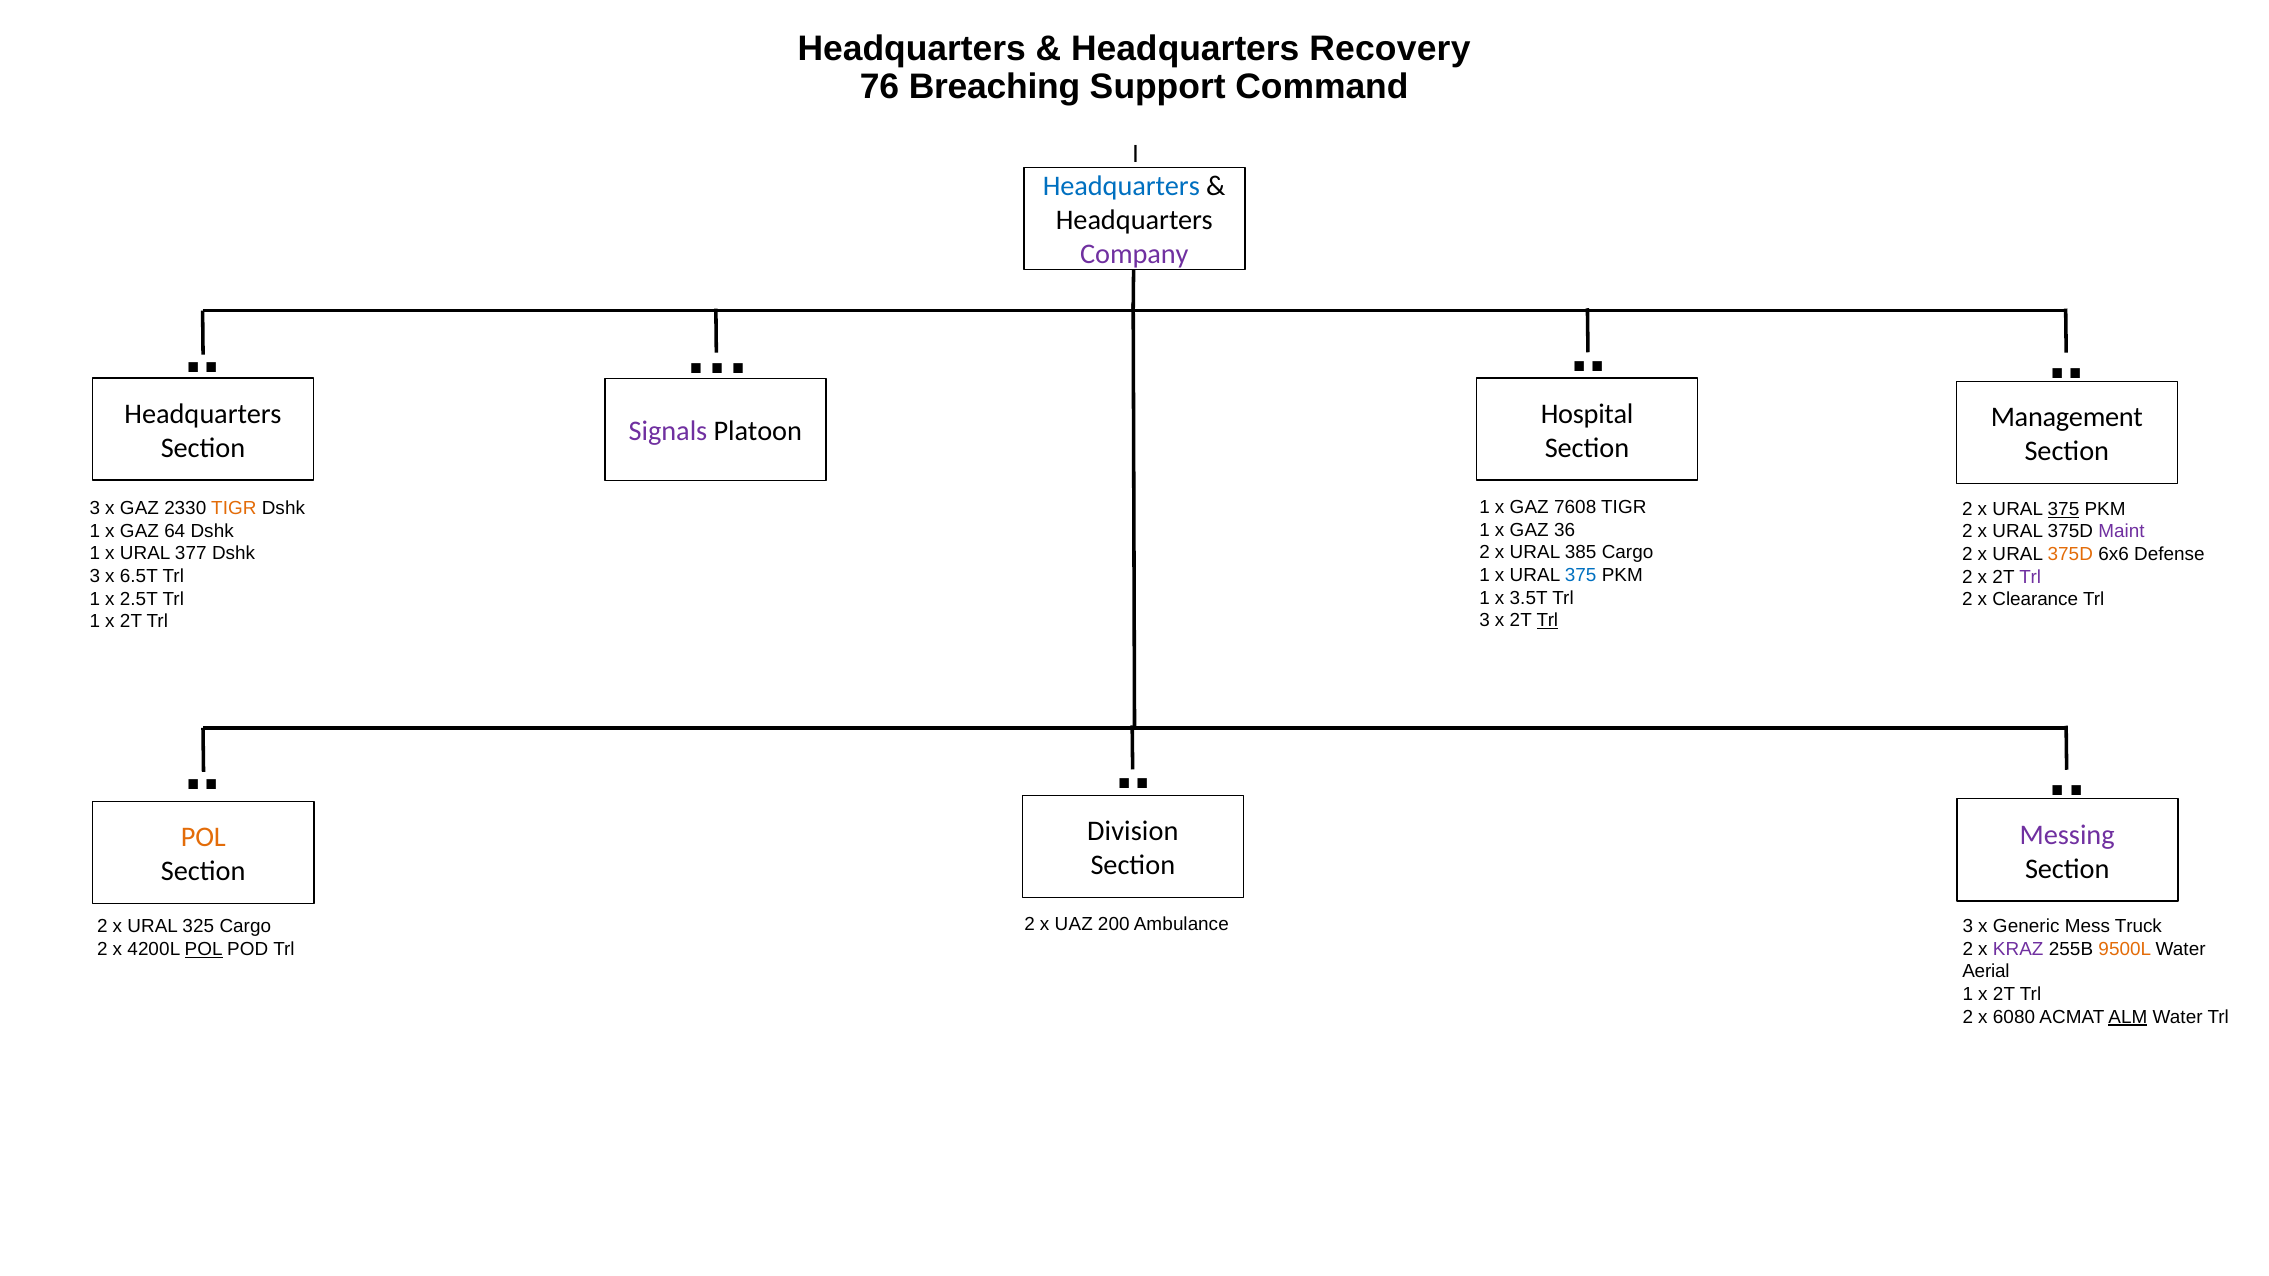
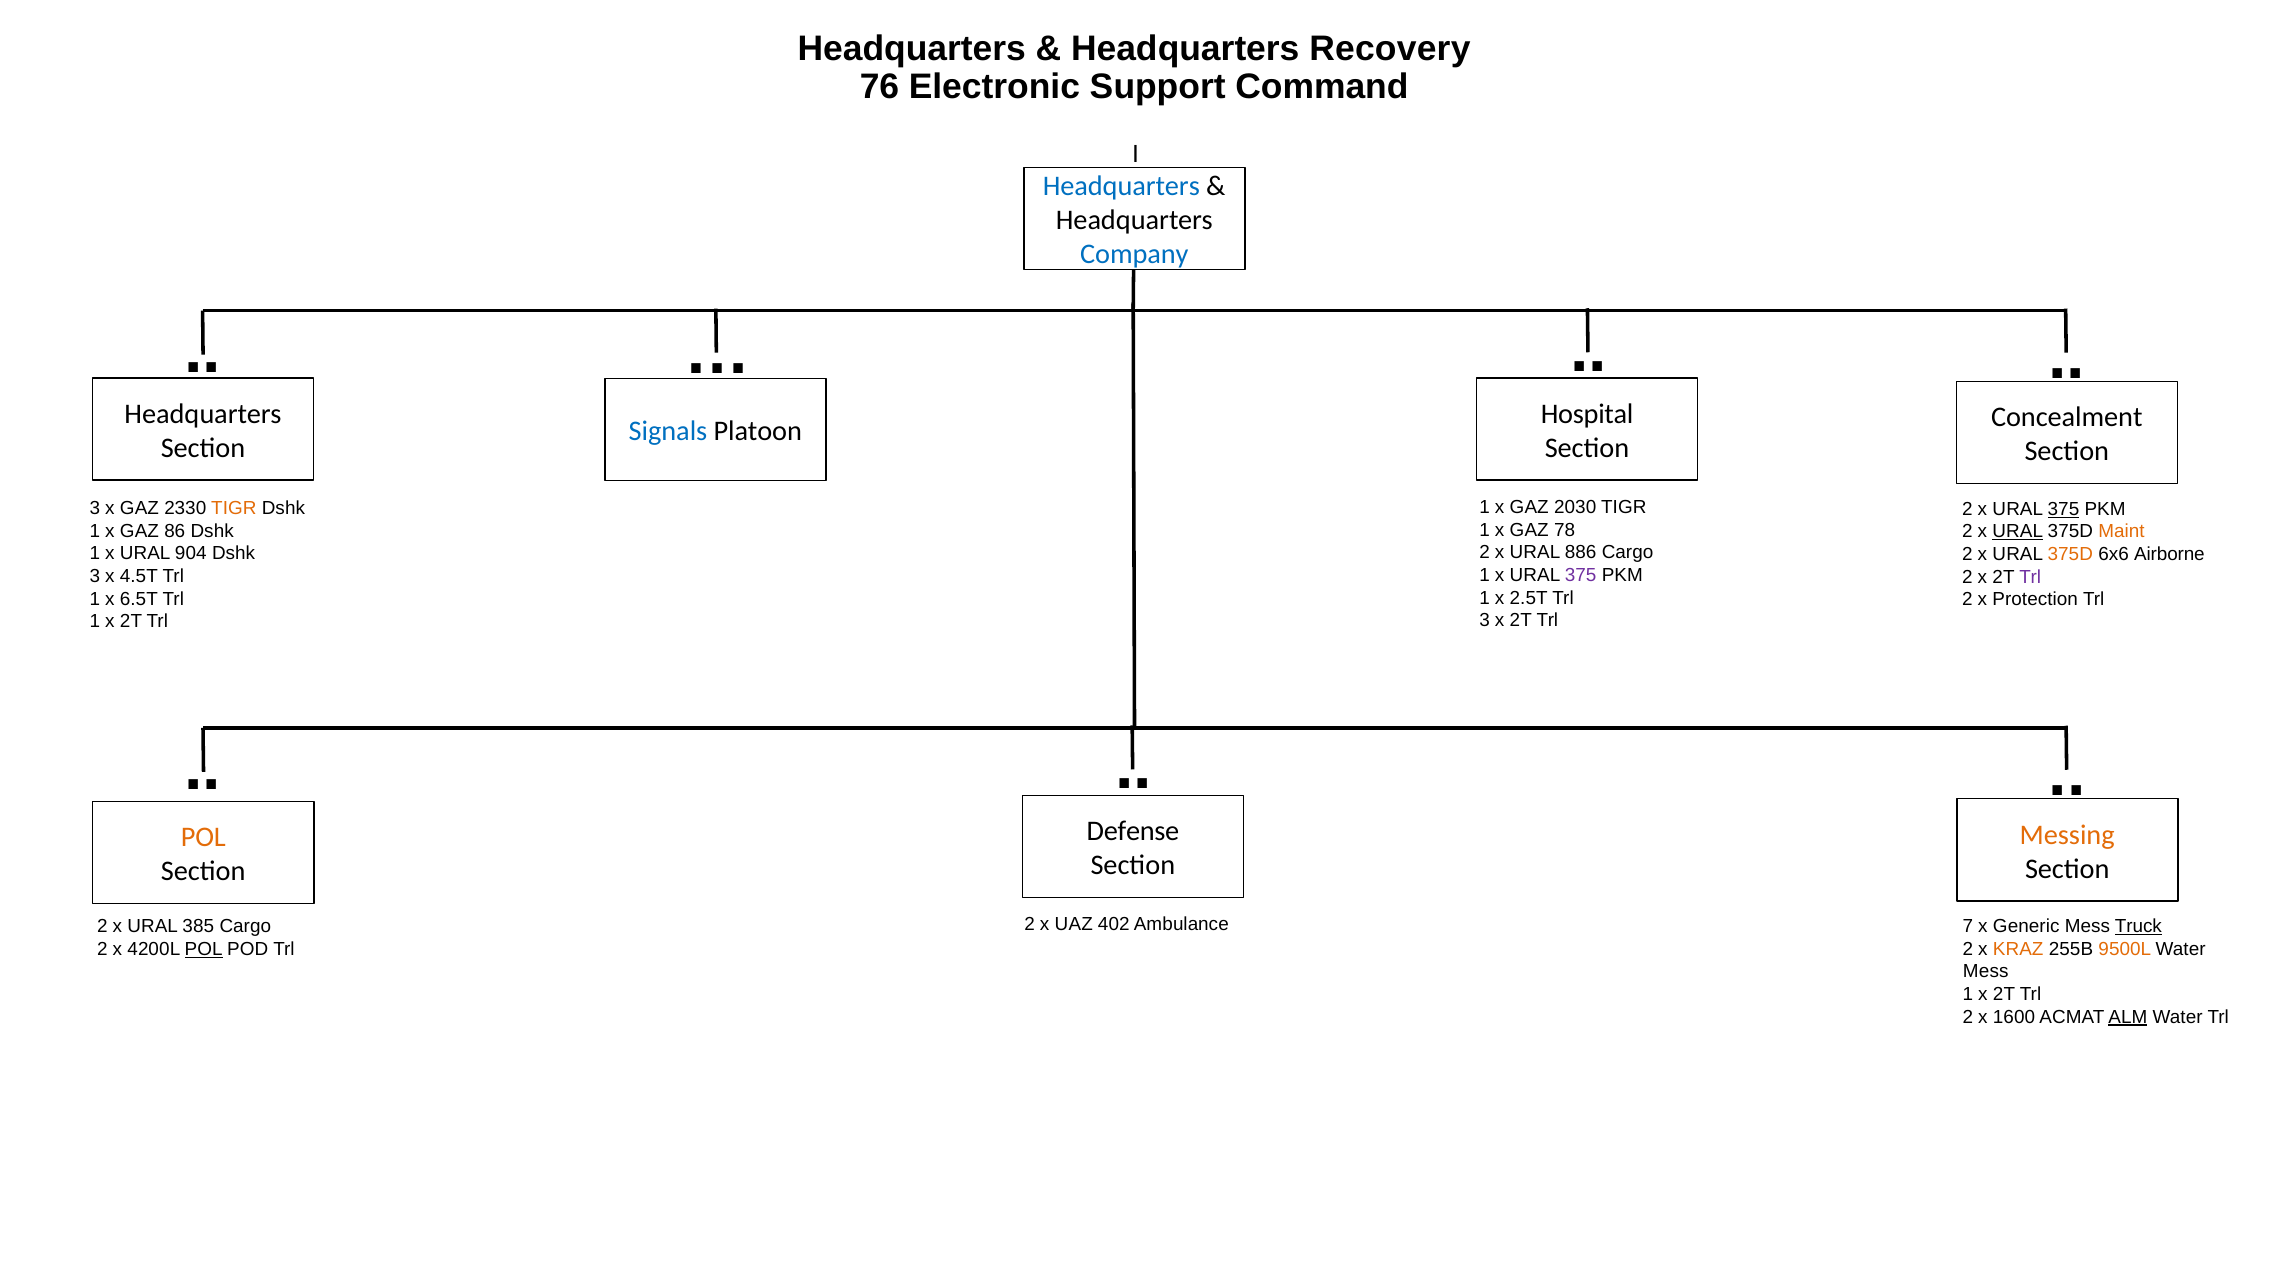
Breaching: Breaching -> Electronic
Company colour: purple -> blue
Management: Management -> Concealment
Signals colour: purple -> blue
7608: 7608 -> 2030
36: 36 -> 78
64: 64 -> 86
URAL at (2018, 532) underline: none -> present
Maint colour: purple -> orange
385: 385 -> 886
377: 377 -> 904
Defense: Defense -> Airborne
375 at (1581, 575) colour: blue -> purple
6.5T: 6.5T -> 4.5T
3.5T: 3.5T -> 2.5T
2.5T: 2.5T -> 6.5T
Clearance: Clearance -> Protection
Trl at (1547, 621) underline: present -> none
Division: Division -> Defense
Messing colour: purple -> orange
200: 200 -> 402
Ambulance 3: 3 -> 7
Truck underline: none -> present
325: 325 -> 385
KRAZ colour: purple -> orange
Aerial at (1986, 972): Aerial -> Mess
6080: 6080 -> 1600
